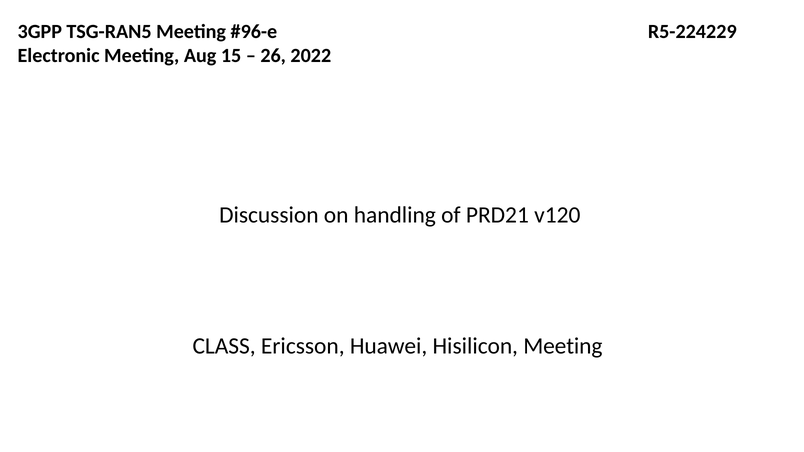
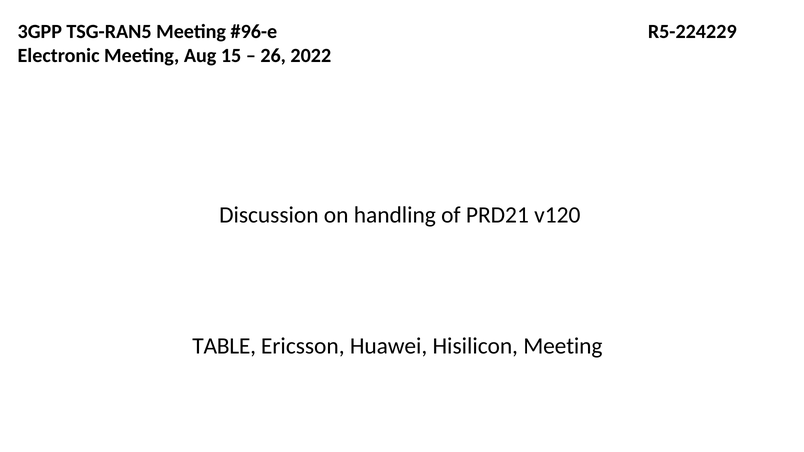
CLASS: CLASS -> TABLE
